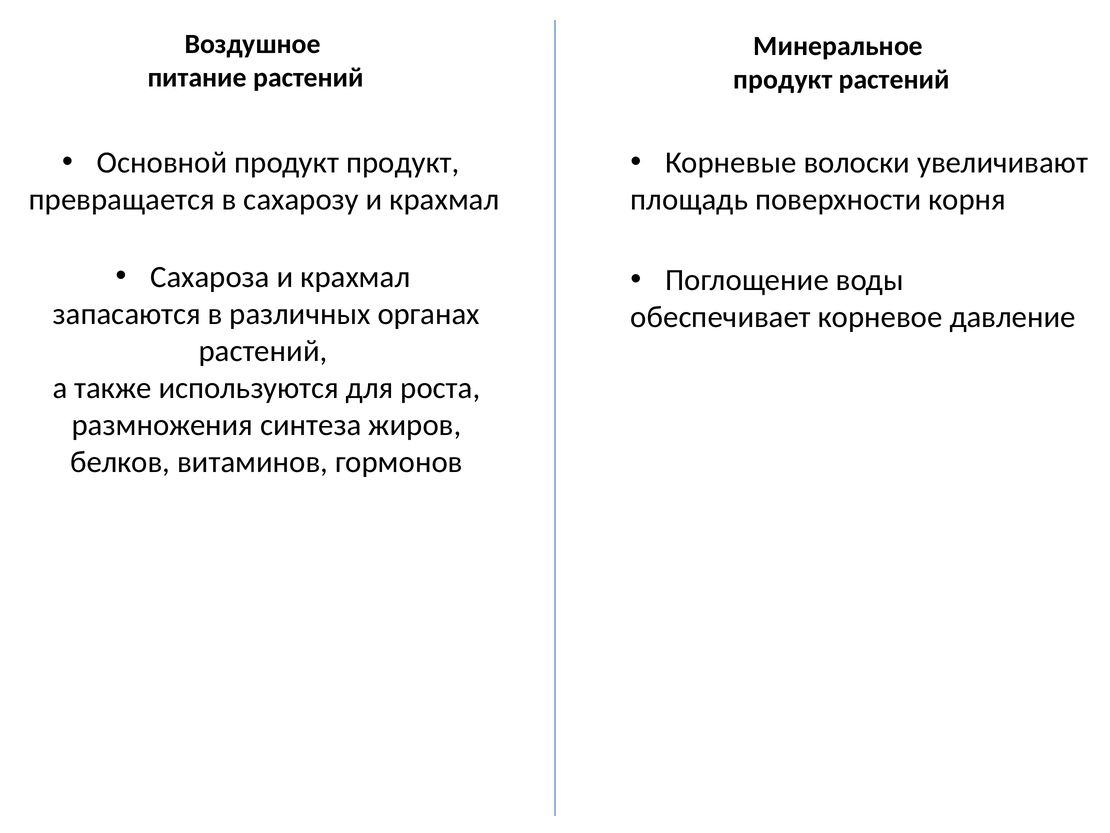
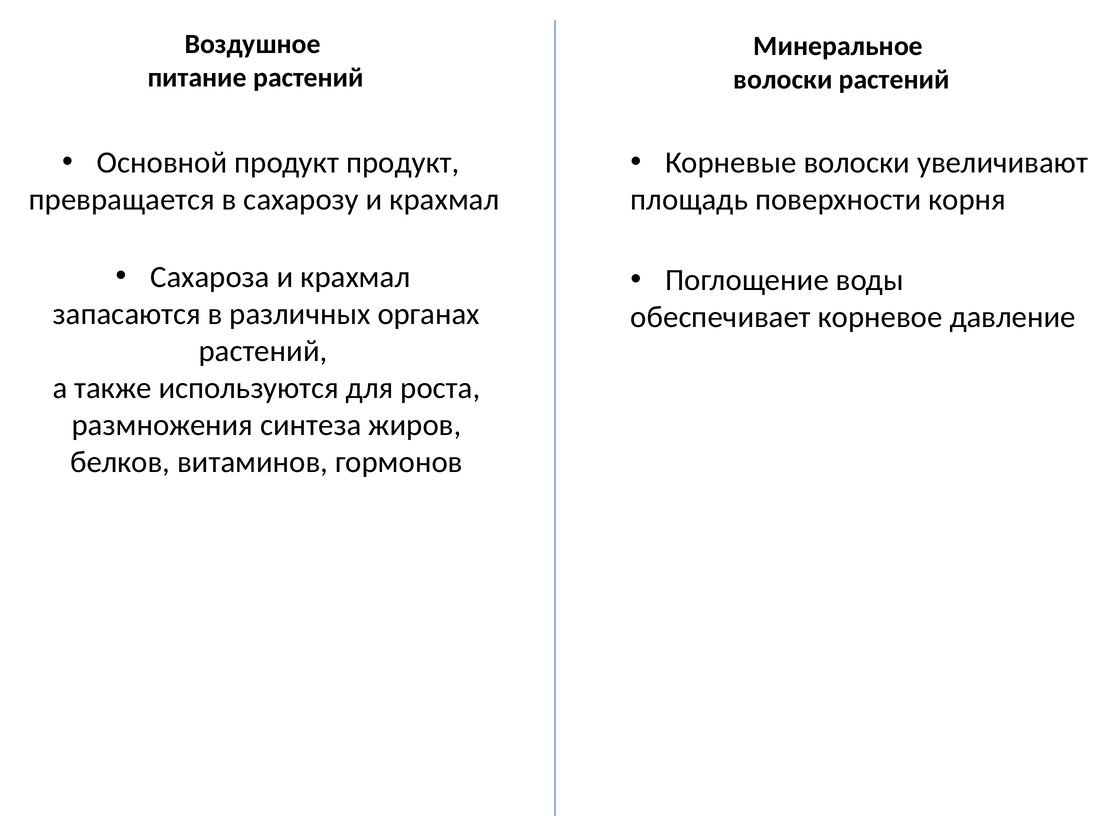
продукт at (783, 79): продукт -> волоски
